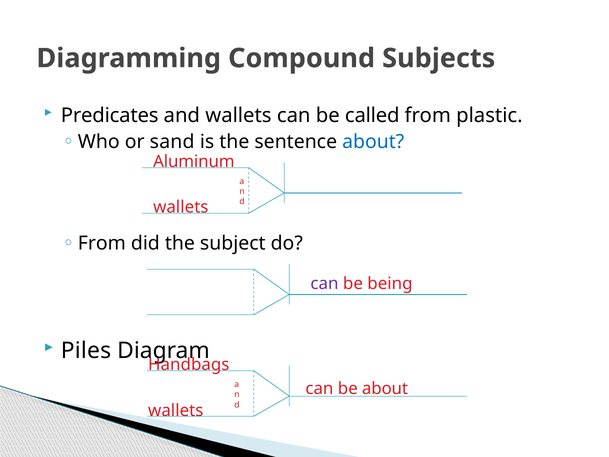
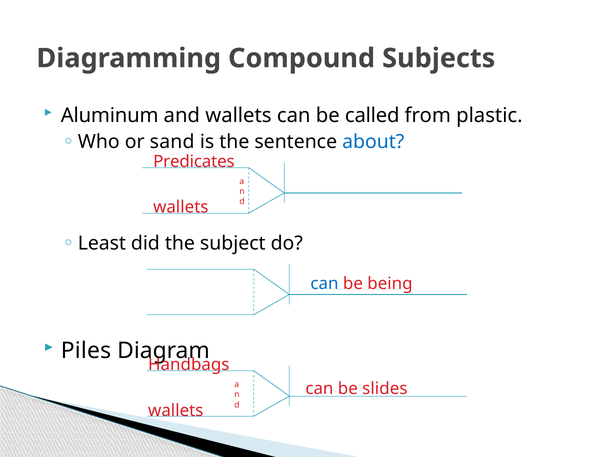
Predicates: Predicates -> Aluminum
Aluminum: Aluminum -> Predicates
From at (102, 243): From -> Least
can at (324, 283) colour: purple -> blue
be about: about -> slides
